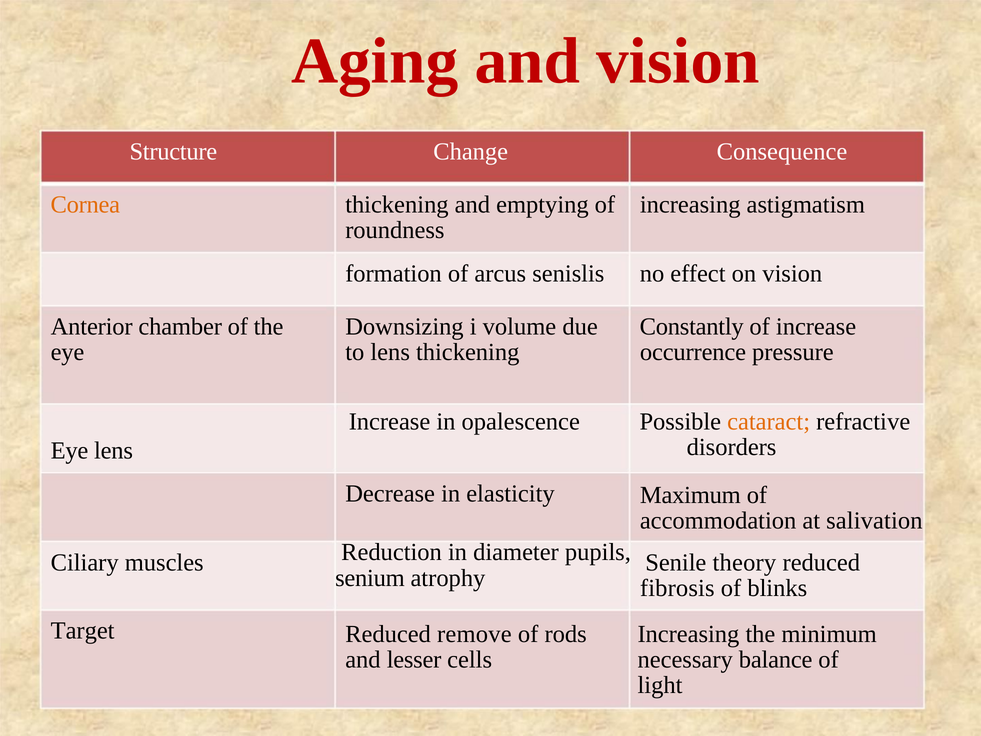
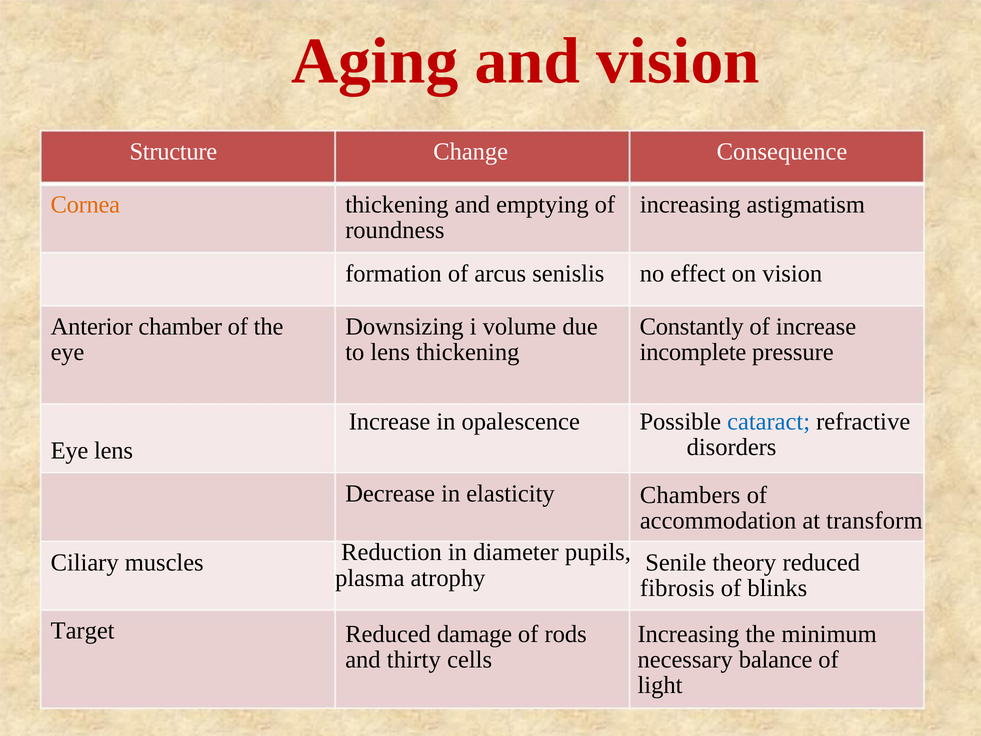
occurrence: occurrence -> incomplete
cataract colour: orange -> blue
Maximum: Maximum -> Chambers
salivation: salivation -> transform
senium: senium -> plasma
remove: remove -> damage
lesser: lesser -> thirty
